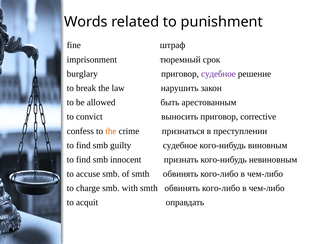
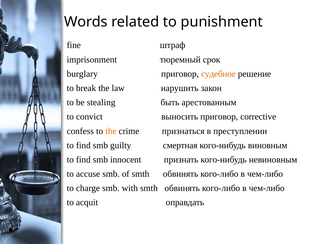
судебное at (218, 74) colour: purple -> orange
allowed: allowed -> stealing
guilty судебное: судебное -> смертная
